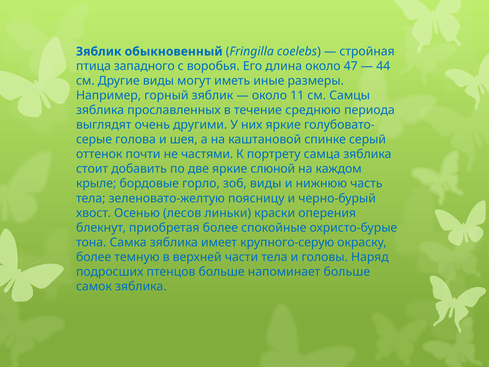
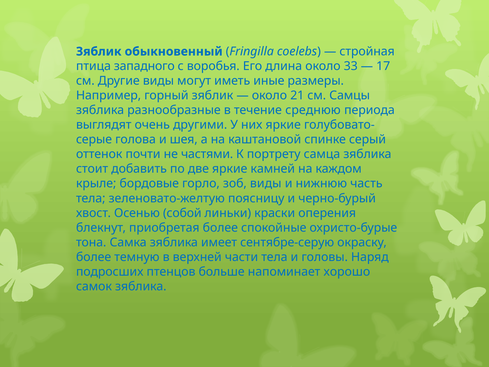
47: 47 -> 33
44: 44 -> 17
11: 11 -> 21
прославленных: прославленных -> разнообразные
слюной: слюной -> камней
лесов: лесов -> собой
крупного-серую: крупного-серую -> сентябре-серую
напоминает больше: больше -> хорошо
